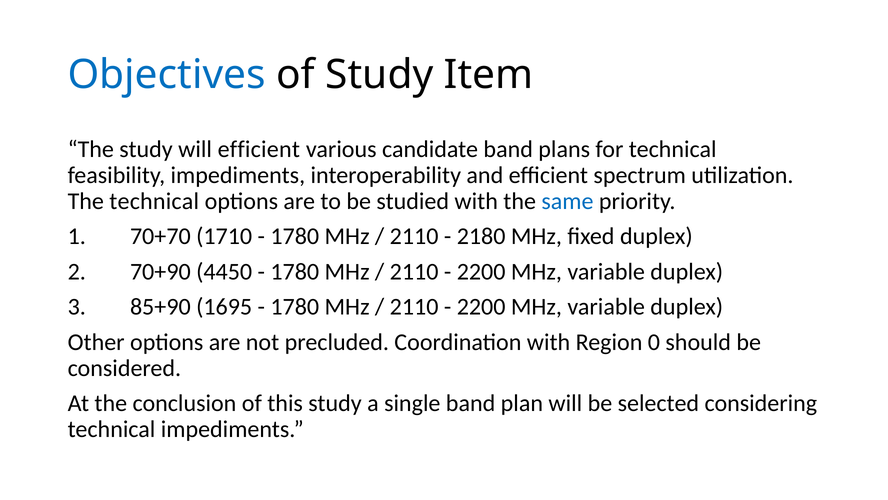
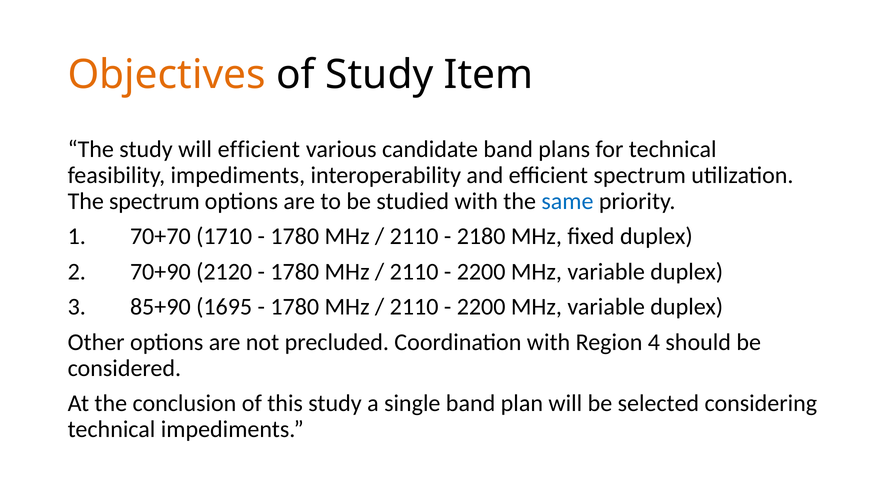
Objectives colour: blue -> orange
The technical: technical -> spectrum
4450: 4450 -> 2120
0: 0 -> 4
